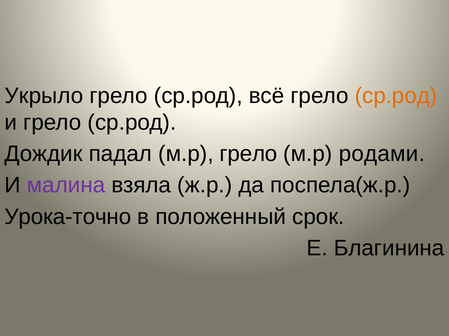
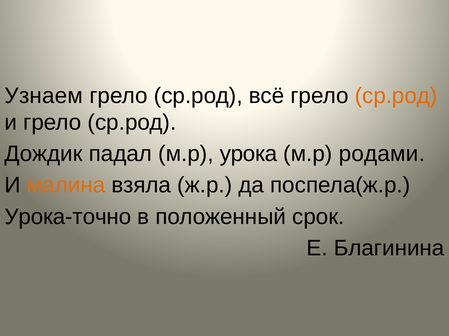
Укрыло: Укрыло -> Узнаем
м.р грело: грело -> урока
малина colour: purple -> orange
